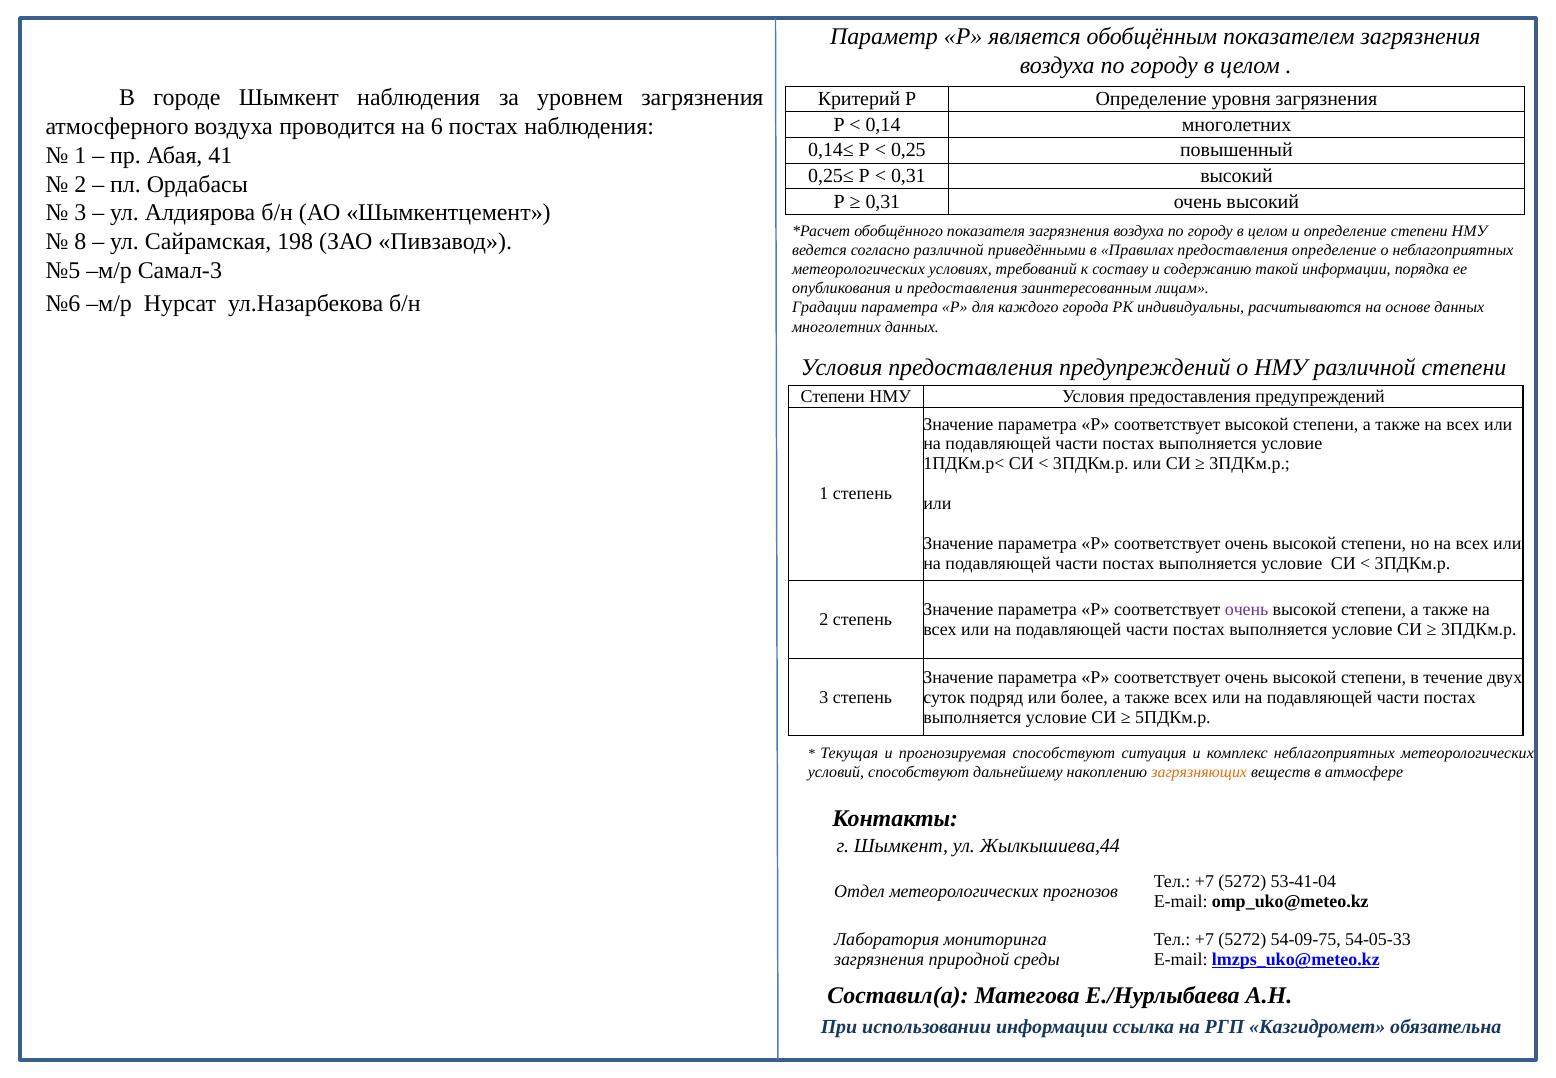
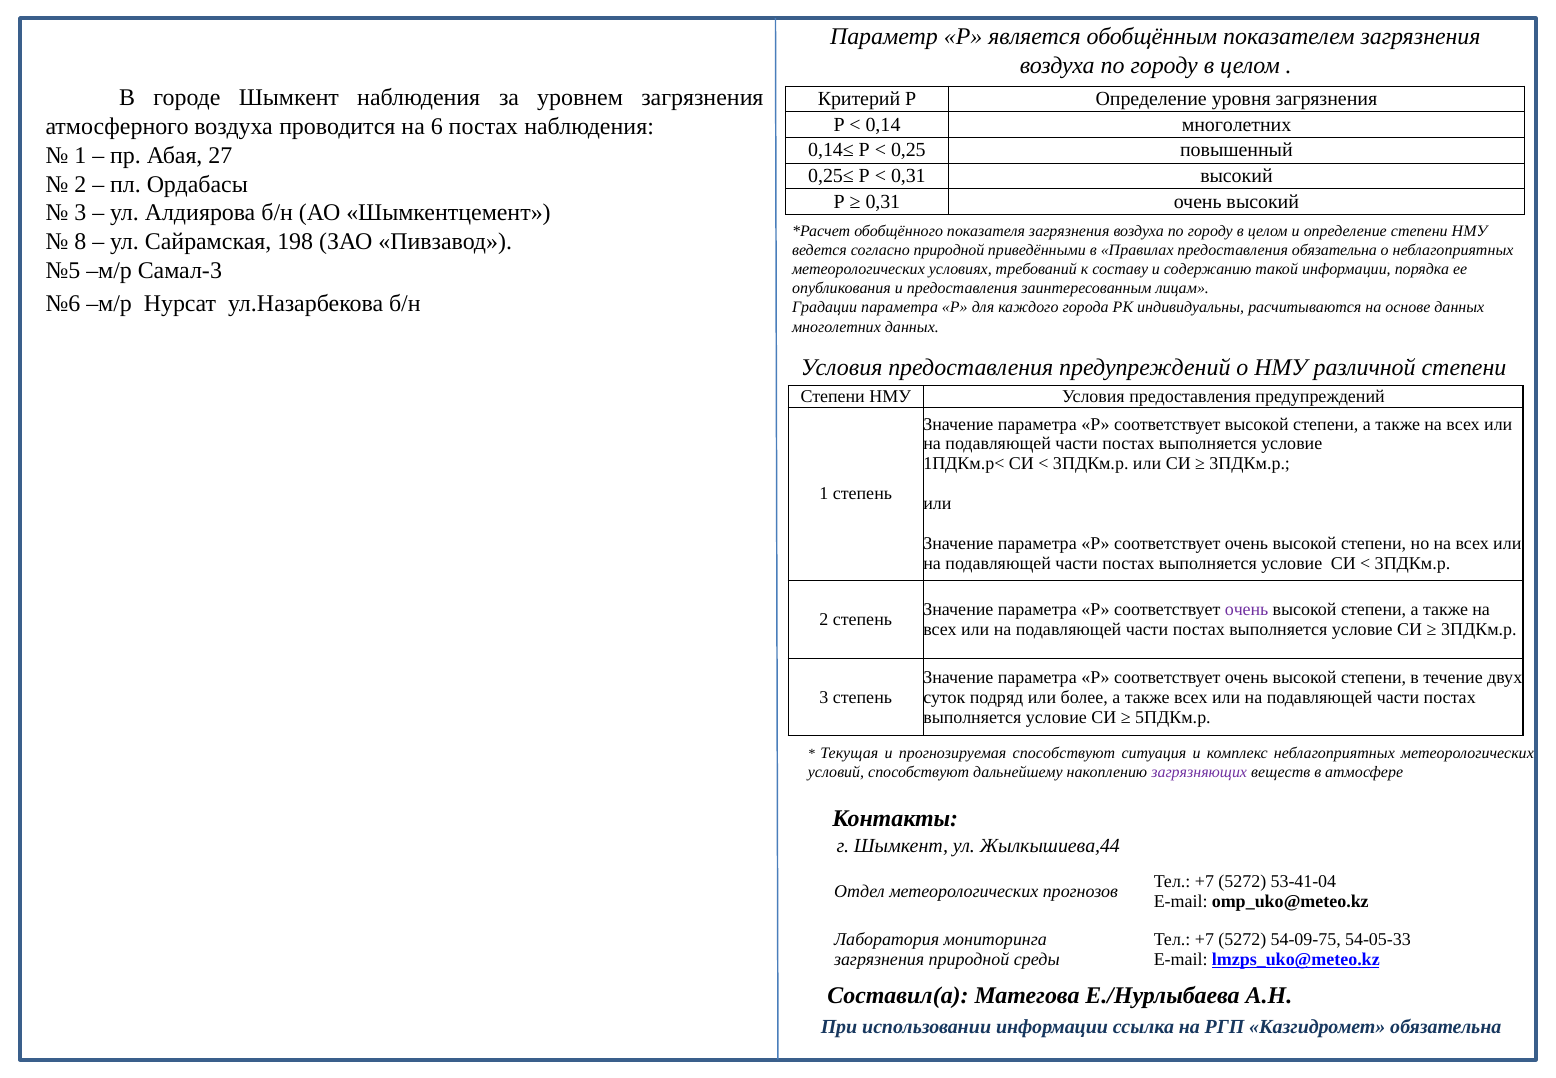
41: 41 -> 27
согласно различной: различной -> природной
предоставления определение: определение -> обязательна
загрязняющих colour: orange -> purple
